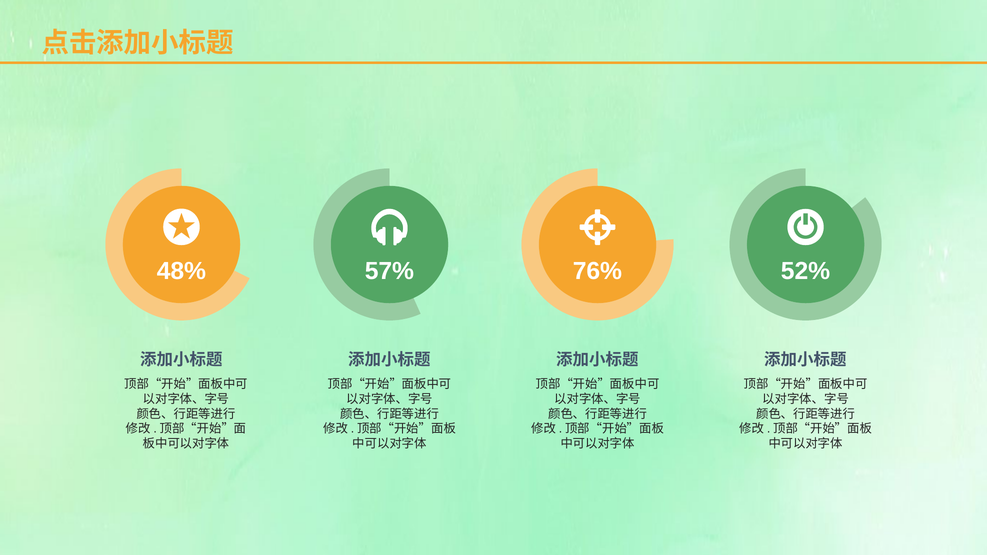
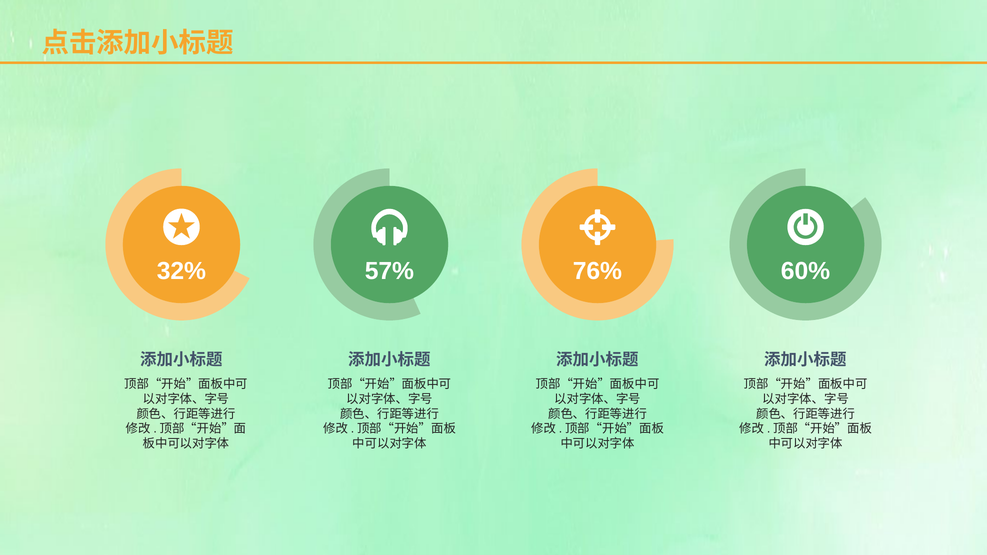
48%: 48% -> 32%
52%: 52% -> 60%
